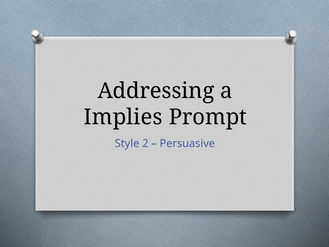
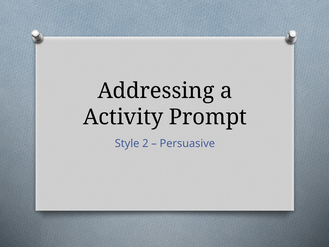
Implies: Implies -> Activity
